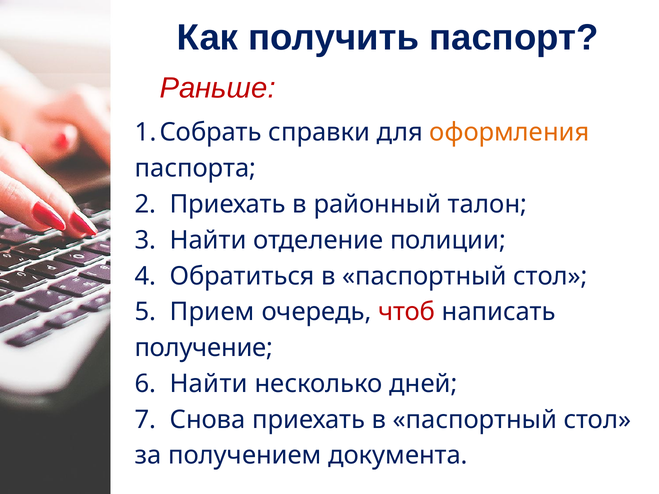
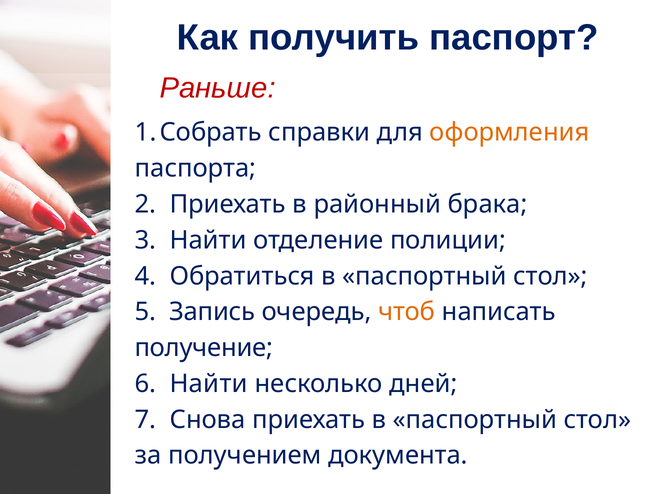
талон: талон -> брака
Прием: Прием -> Запись
чтоб colour: red -> orange
